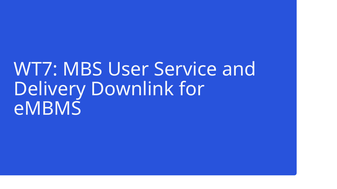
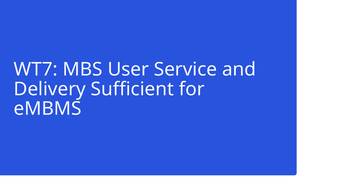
Downlink: Downlink -> Sufficient
